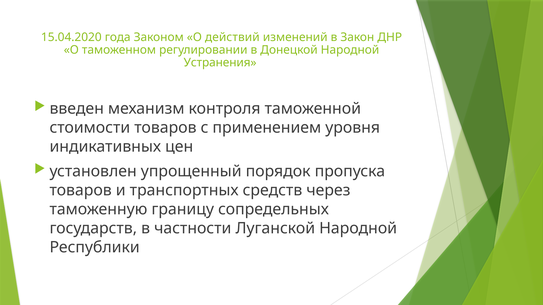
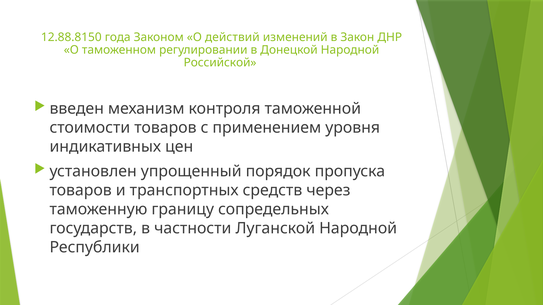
15.04.2020: 15.04.2020 -> 12.88.8150
Устранения: Устранения -> Российской
